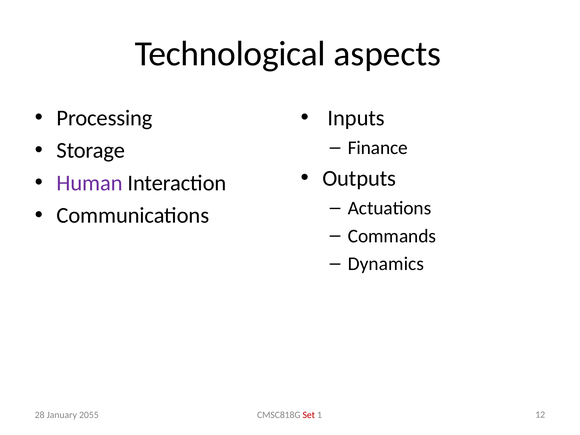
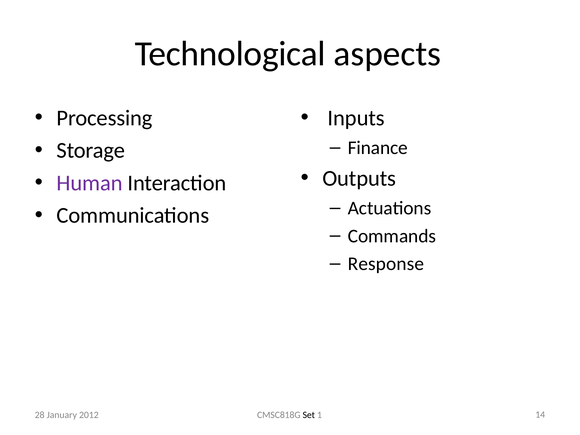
Dynamics: Dynamics -> Response
2055: 2055 -> 2012
Set colour: red -> black
12: 12 -> 14
